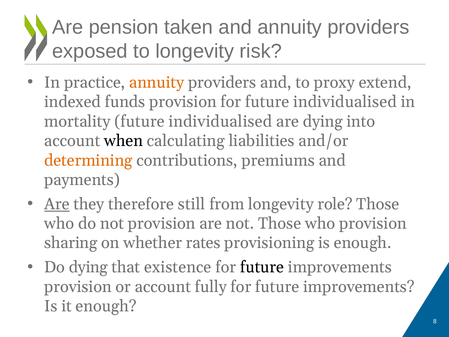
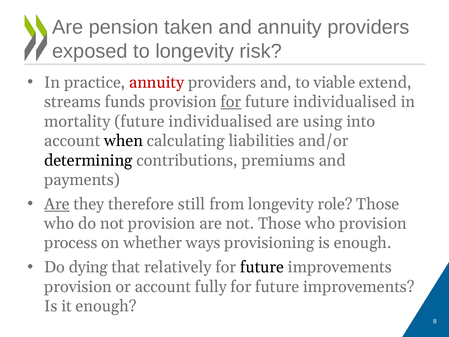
annuity at (157, 82) colour: orange -> red
proxy: proxy -> viable
indexed: indexed -> streams
for at (231, 102) underline: none -> present
are dying: dying -> using
determining colour: orange -> black
sharing: sharing -> process
rates: rates -> ways
existence: existence -> relatively
